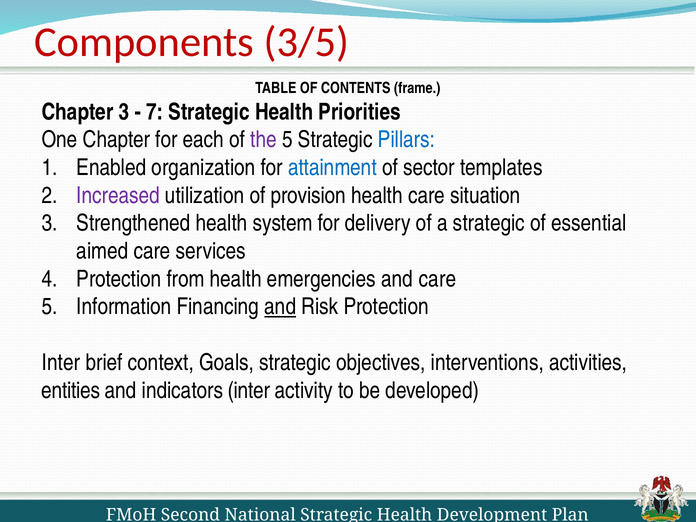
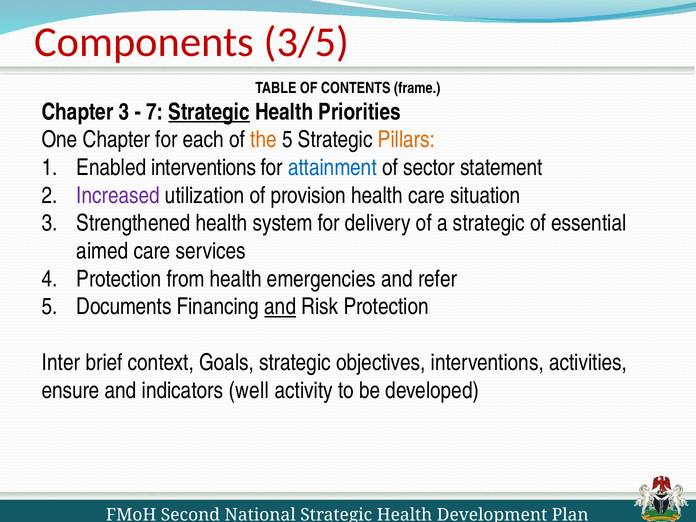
Strategic at (209, 112) underline: none -> present
the colour: purple -> orange
Pillars colour: blue -> orange
Enabled organization: organization -> interventions
templates: templates -> statement
and care: care -> refer
Information: Information -> Documents
entities: entities -> ensure
indicators inter: inter -> well
